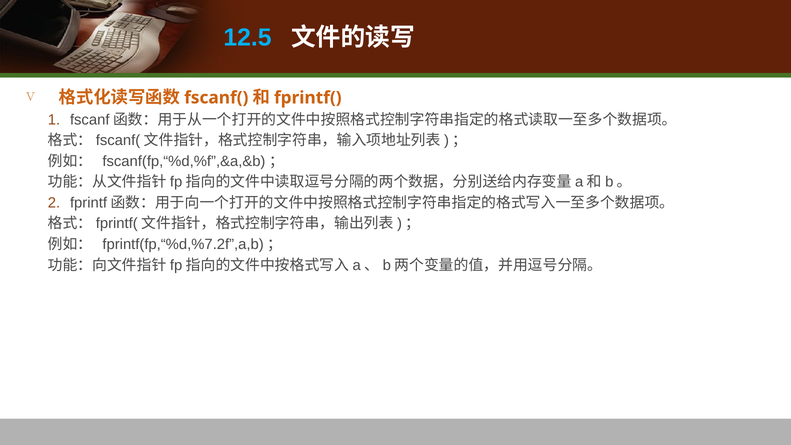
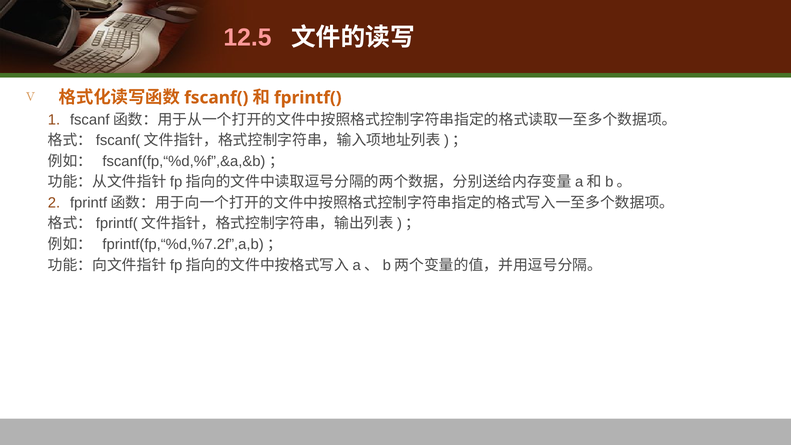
12.5 colour: light blue -> pink
